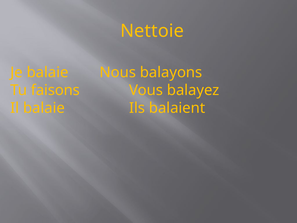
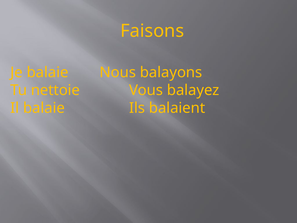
Nettoie: Nettoie -> Faisons
faisons: faisons -> nettoie
